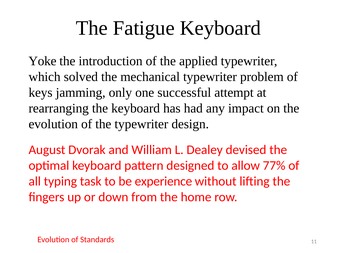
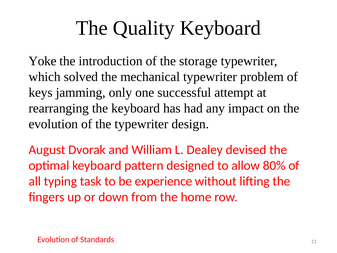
Fatigue: Fatigue -> Quality
applied: applied -> storage
77%: 77% -> 80%
